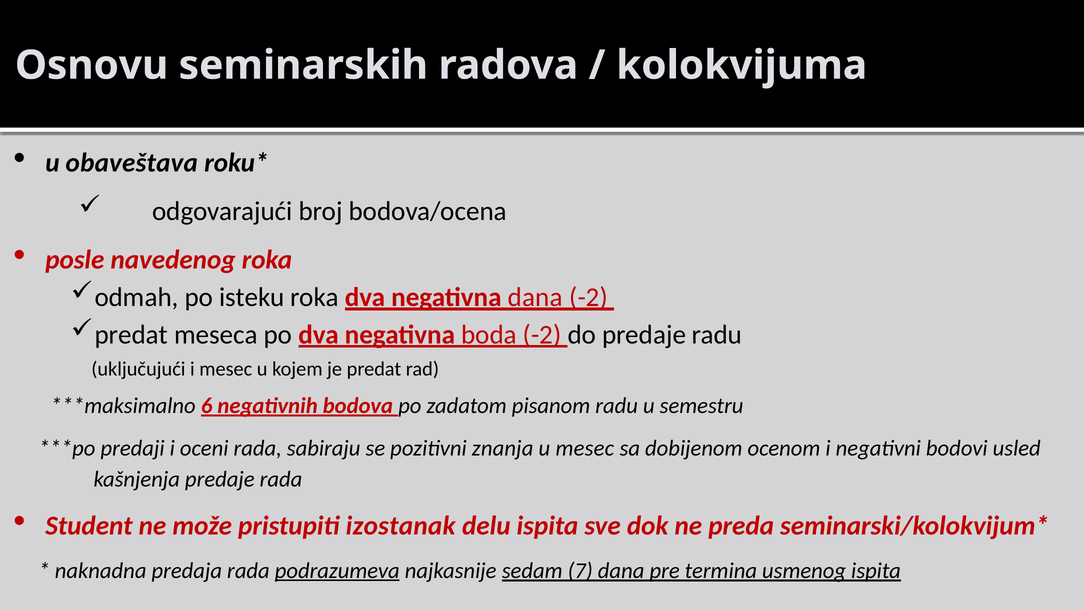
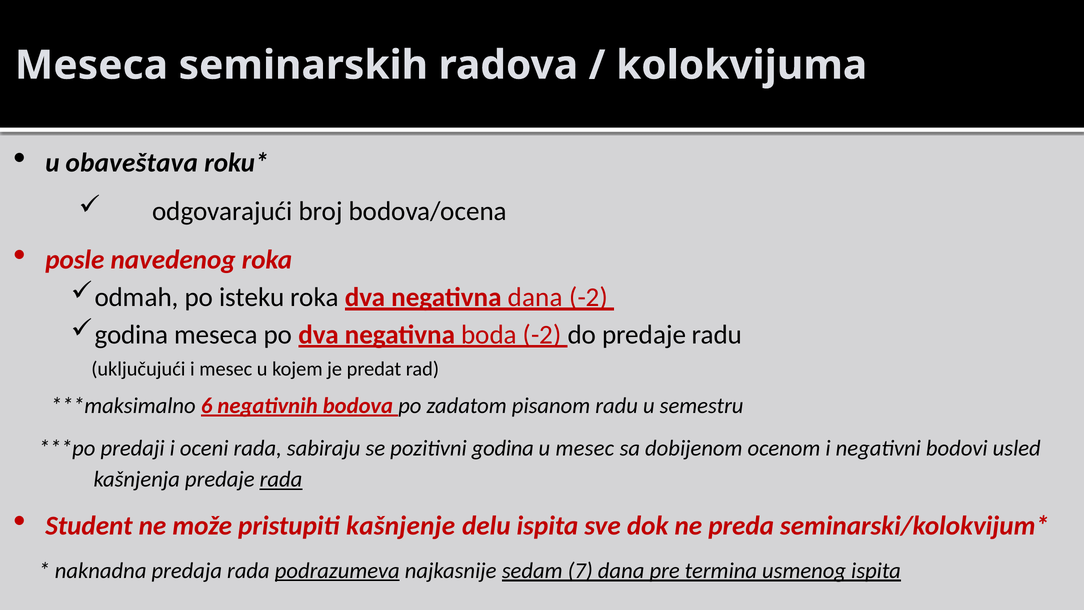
Osnovu at (92, 65): Osnovu -> Meseca
predat at (131, 335): predat -> godina
pozitivni znanja: znanja -> godina
rada at (281, 479) underline: none -> present
izostanak: izostanak -> kašnjenje
